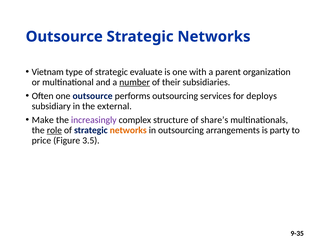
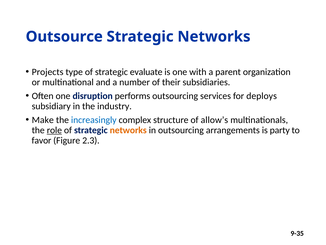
Vietnam: Vietnam -> Projects
number underline: present -> none
one outsource: outsource -> disruption
external: external -> industry
increasingly colour: purple -> blue
share’s: share’s -> allow’s
price: price -> favor
3.5: 3.5 -> 2.3
